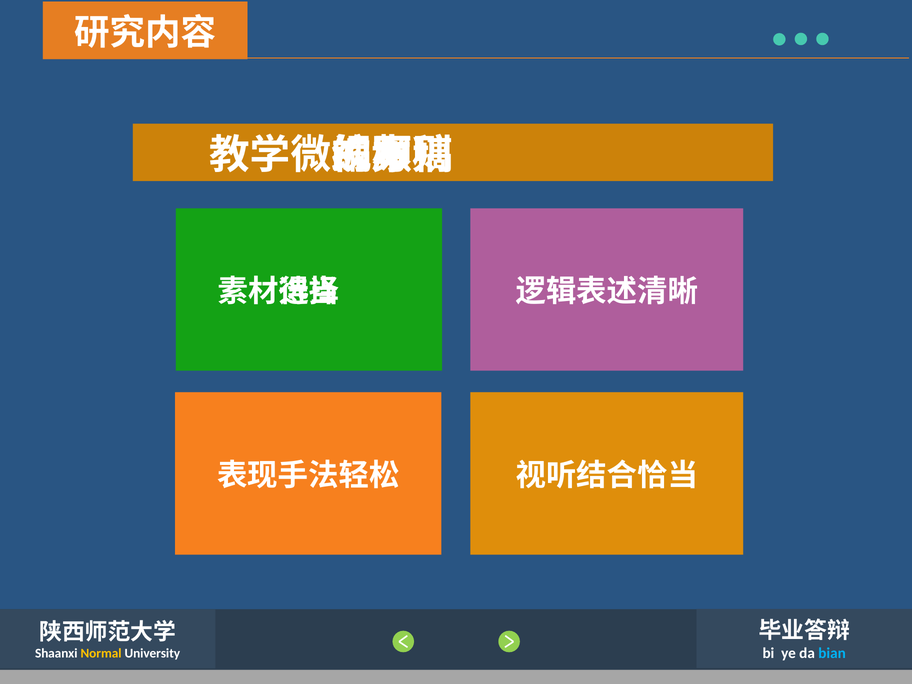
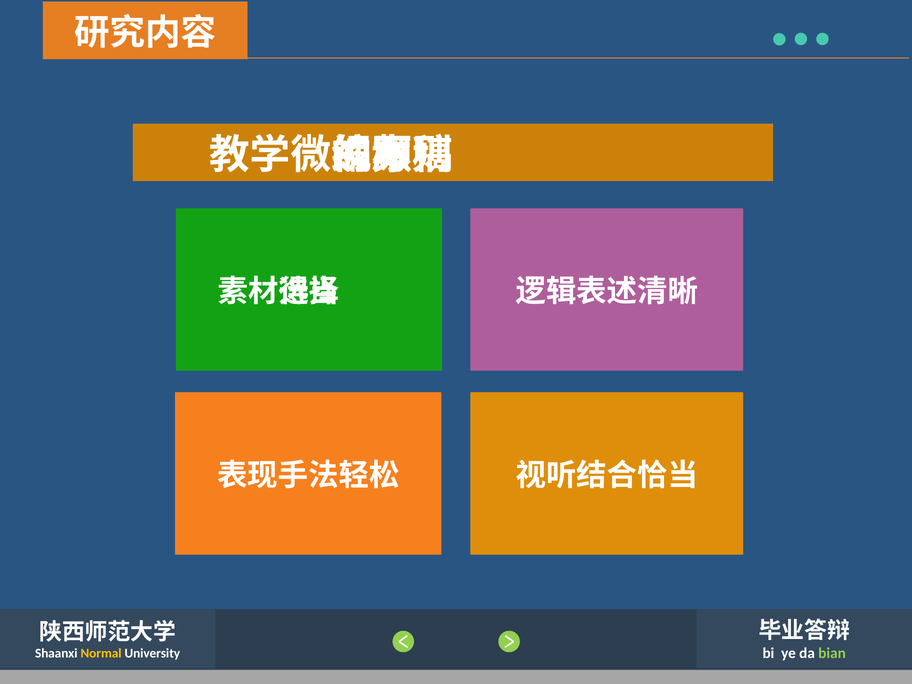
bian colour: light blue -> light green
